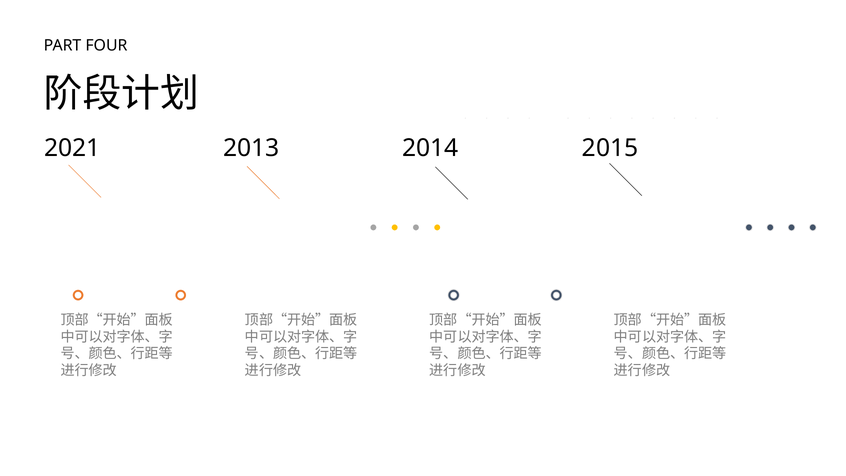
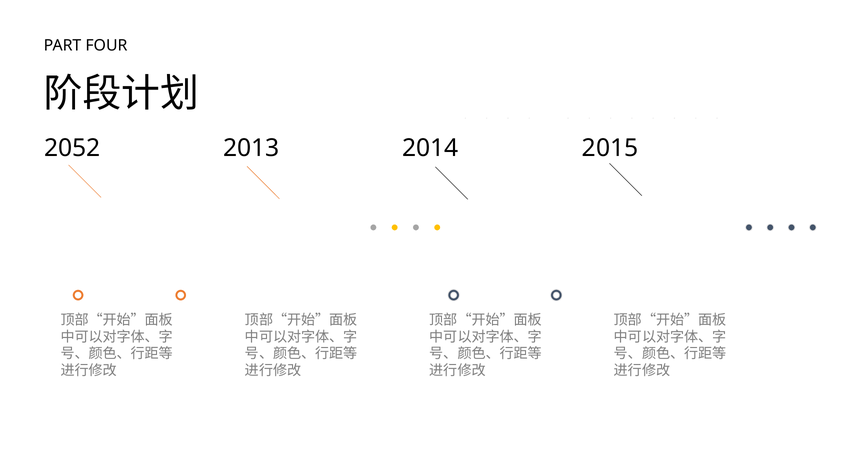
2021: 2021 -> 2052
